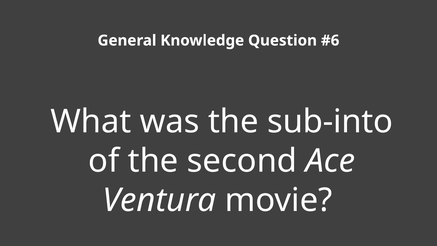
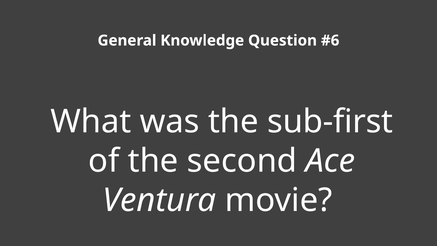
sub-into: sub-into -> sub-first
